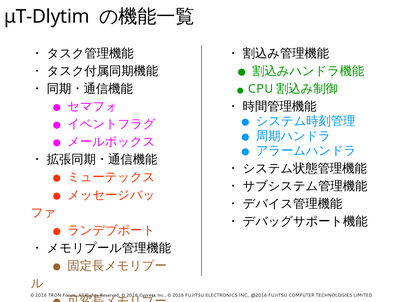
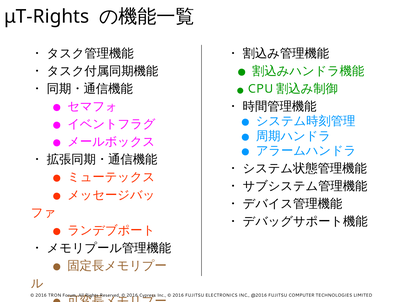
μT-Dlytim: μT-Dlytim -> μT-Rights
